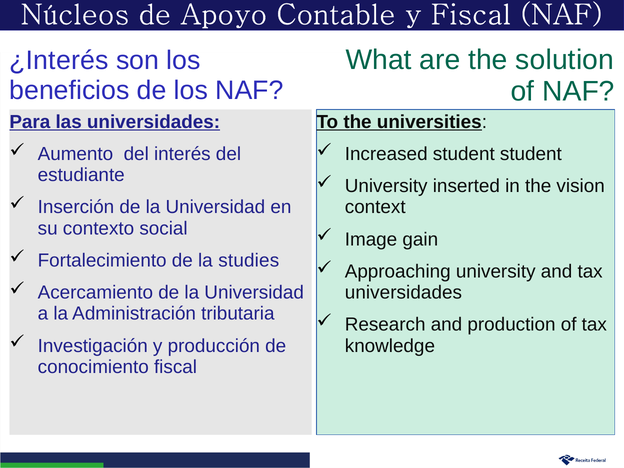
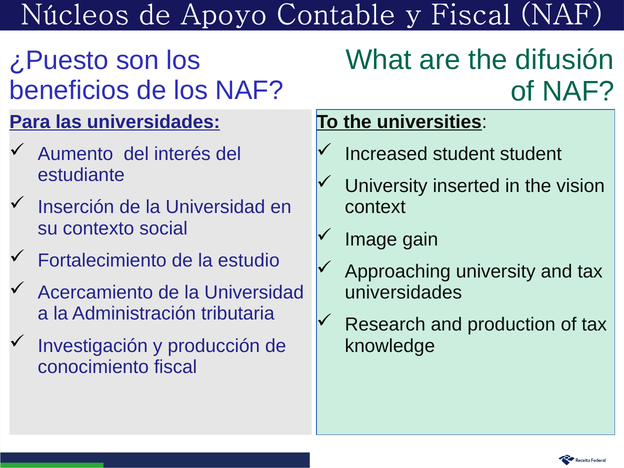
solution: solution -> difusión
¿Interés: ¿Interés -> ¿Puesto
studies: studies -> estudio
